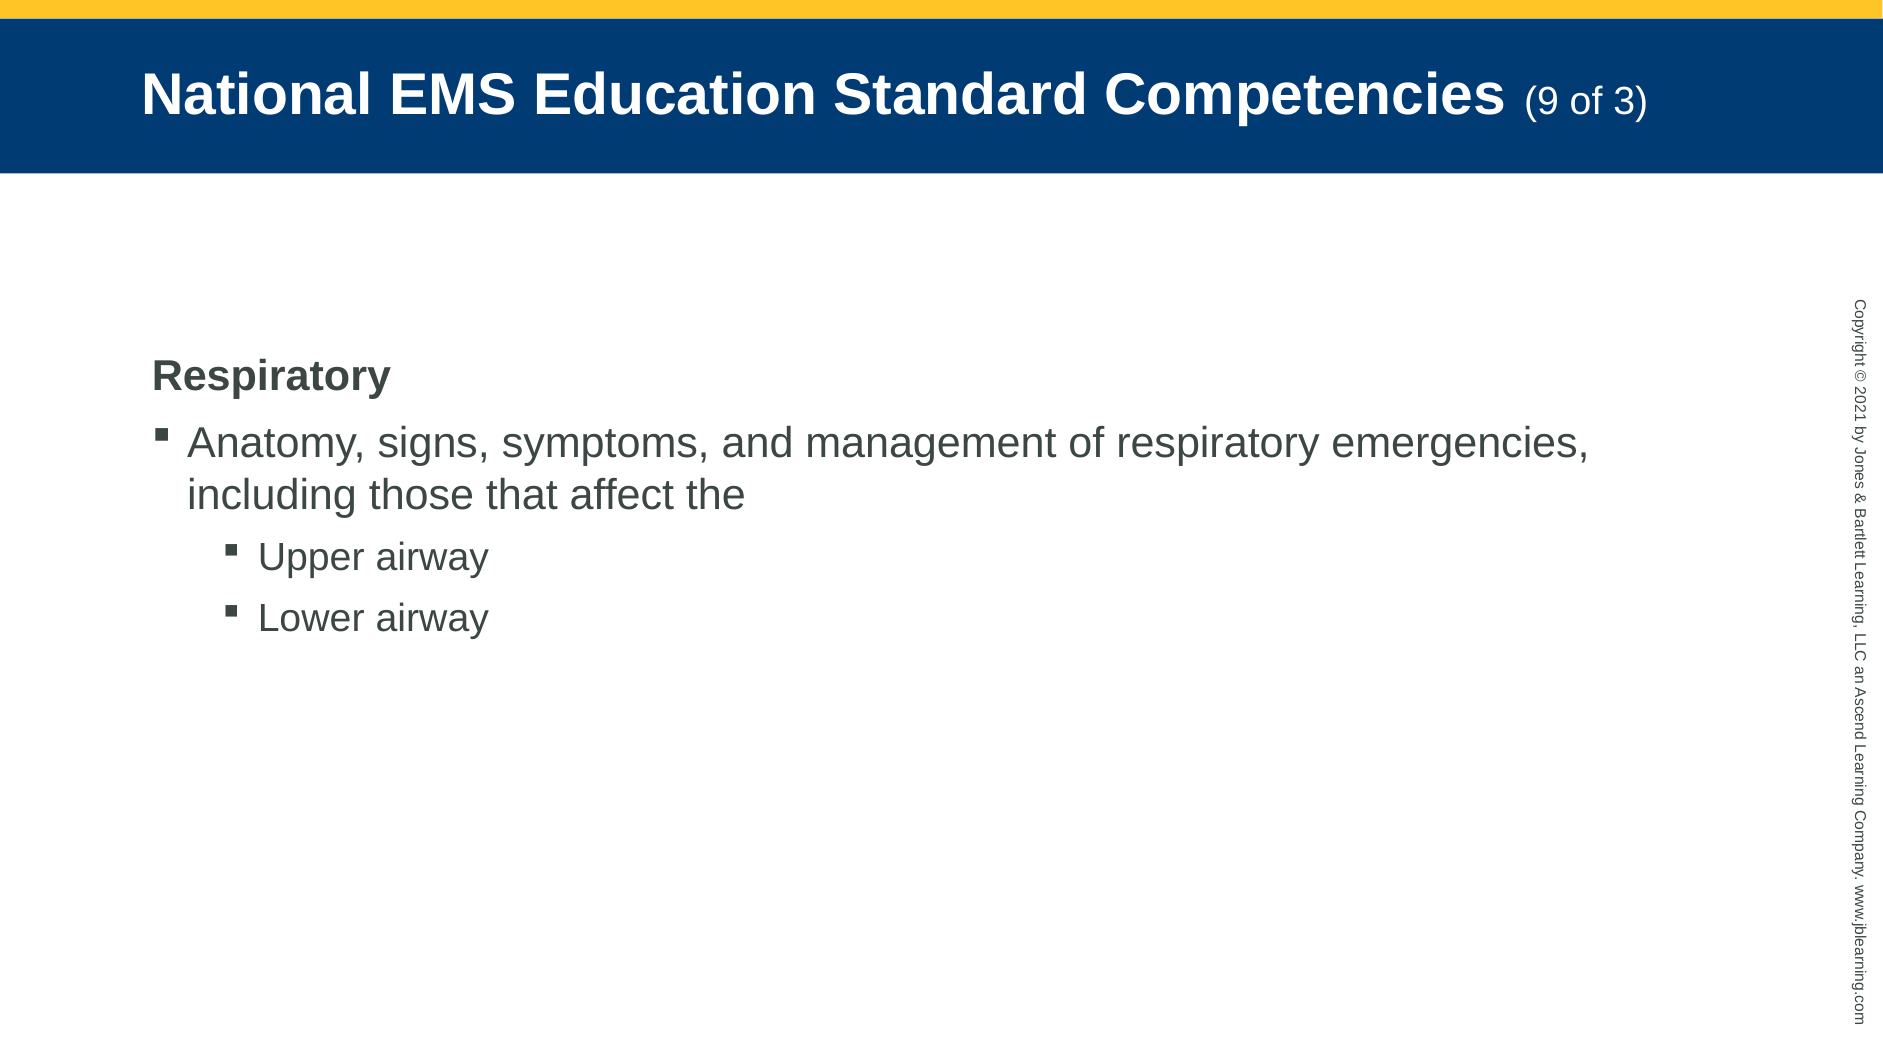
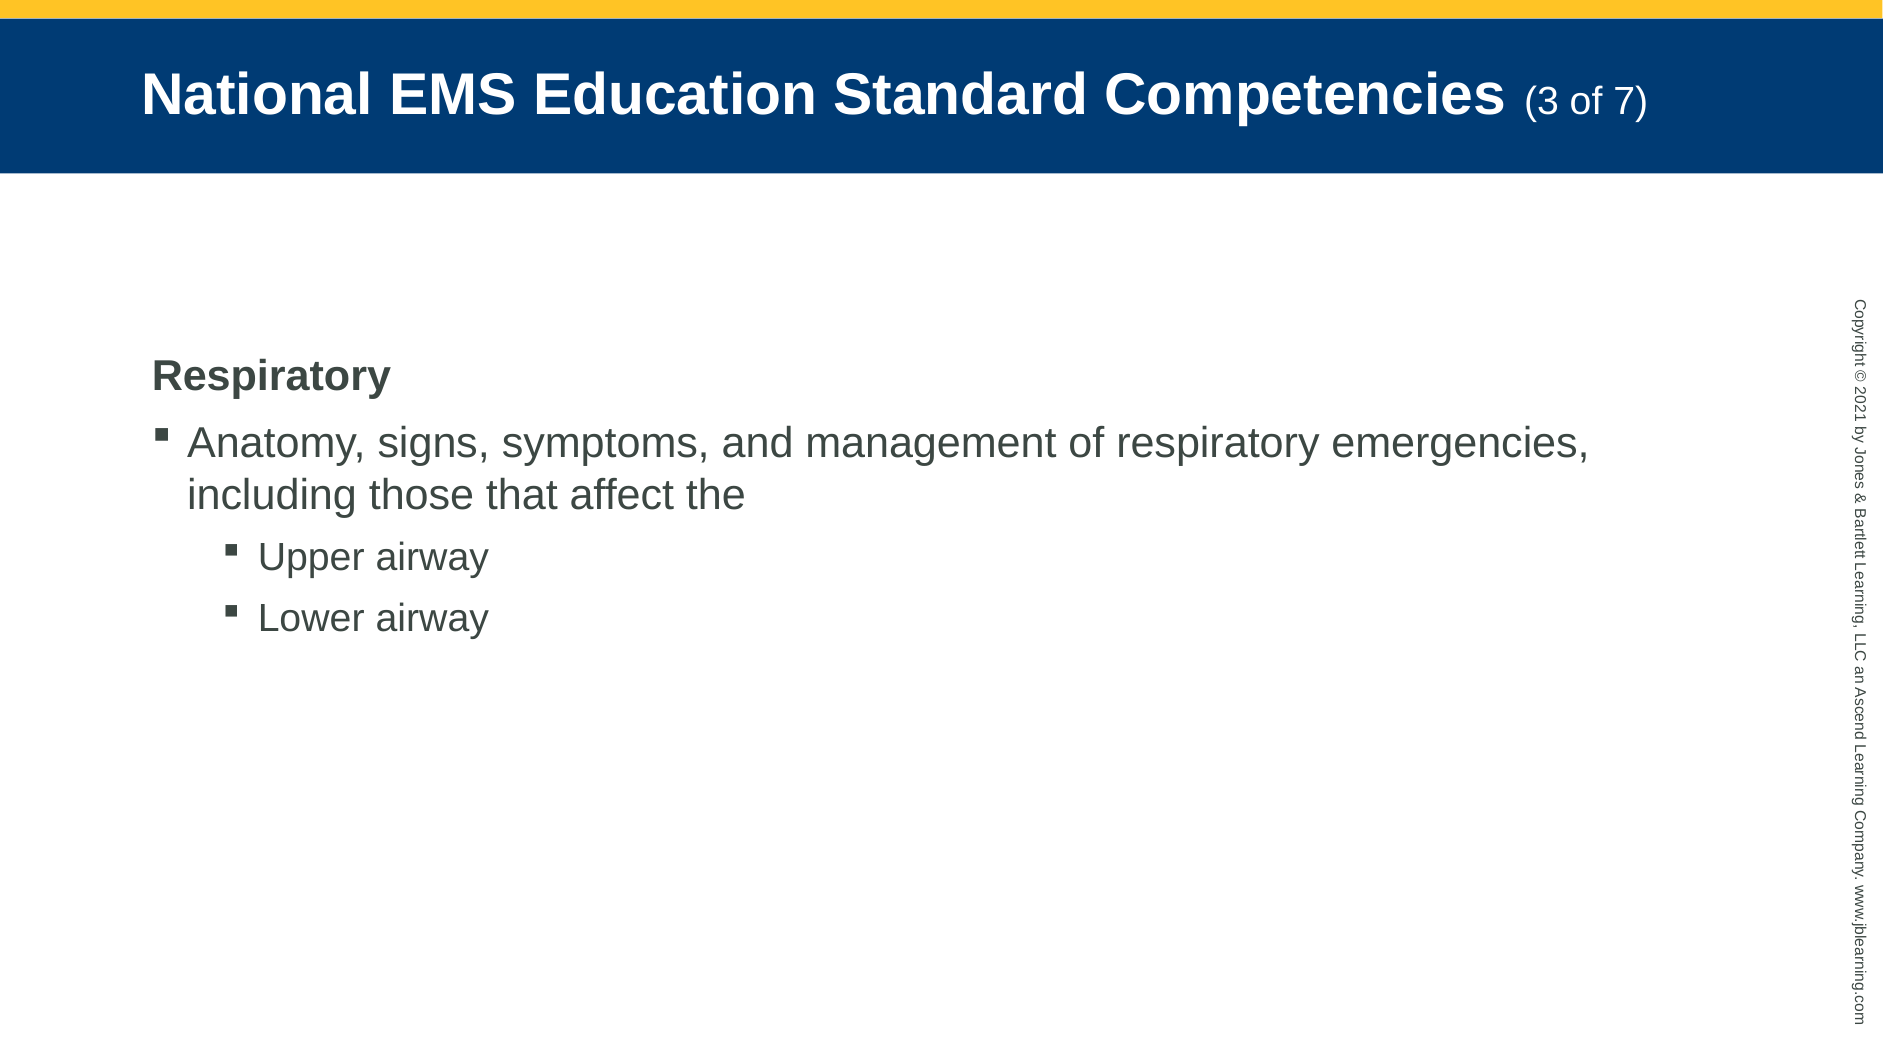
9: 9 -> 3
3: 3 -> 7
